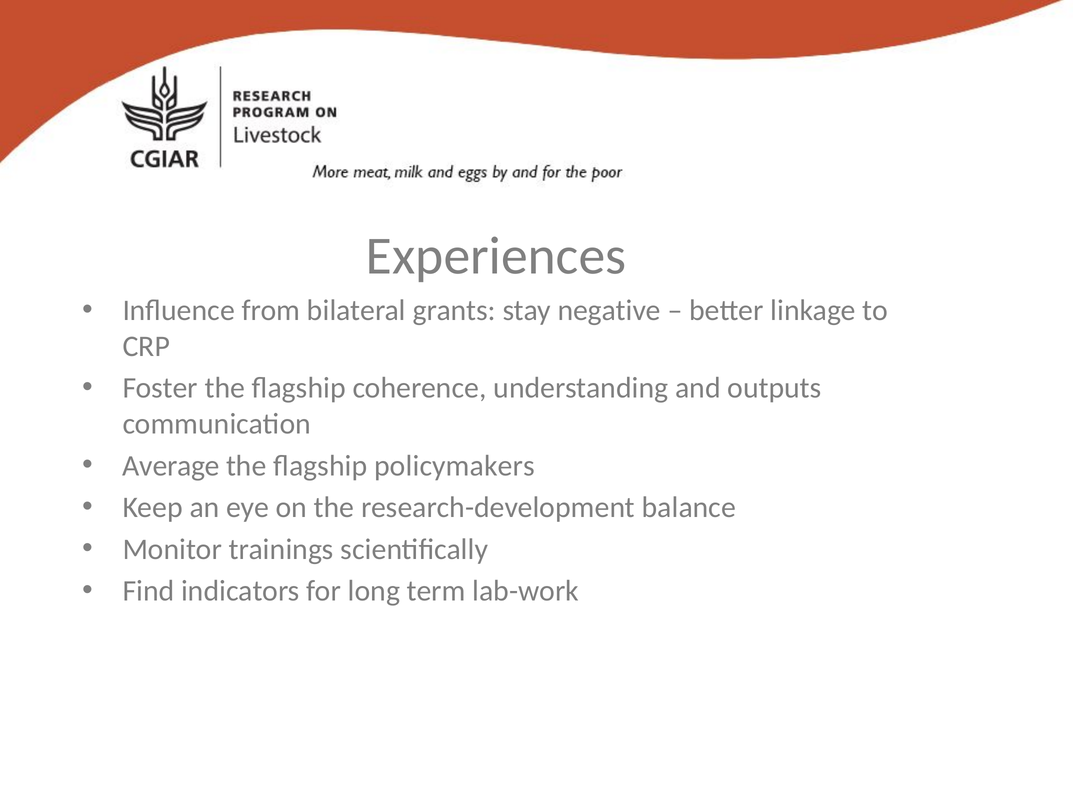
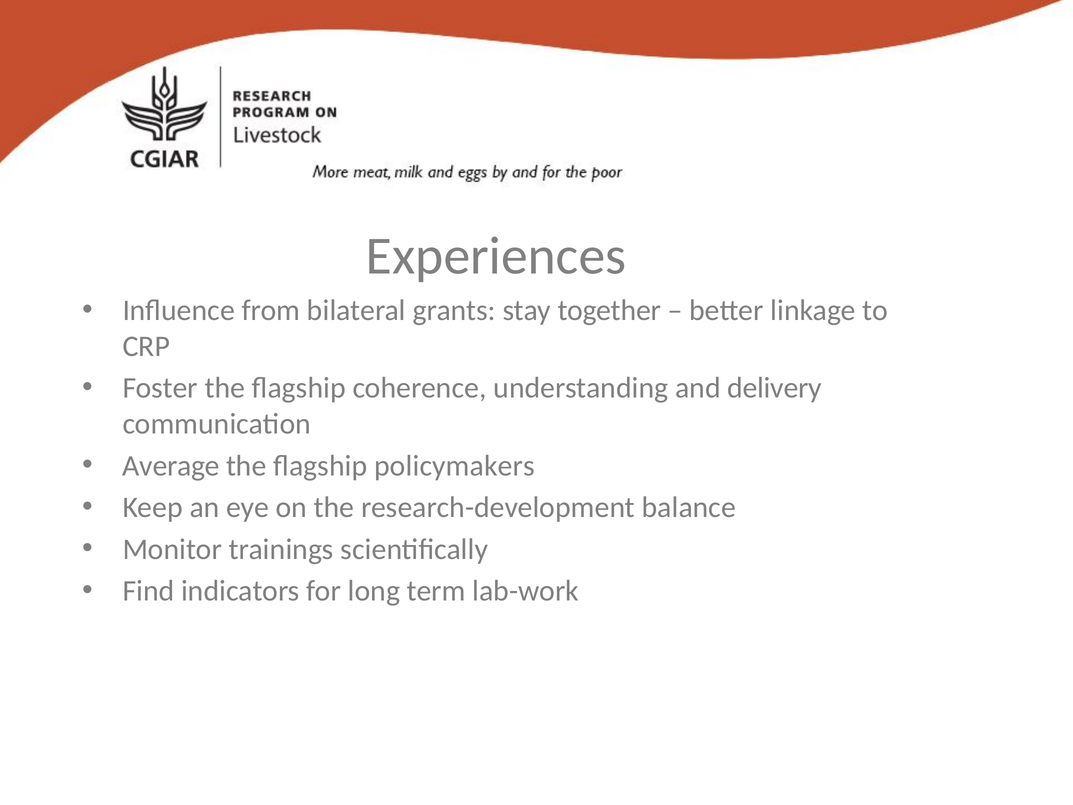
negative: negative -> together
outputs: outputs -> delivery
